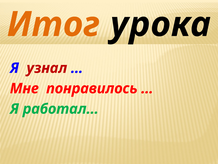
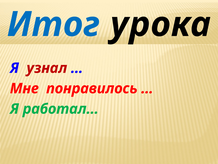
Итог colour: orange -> blue
